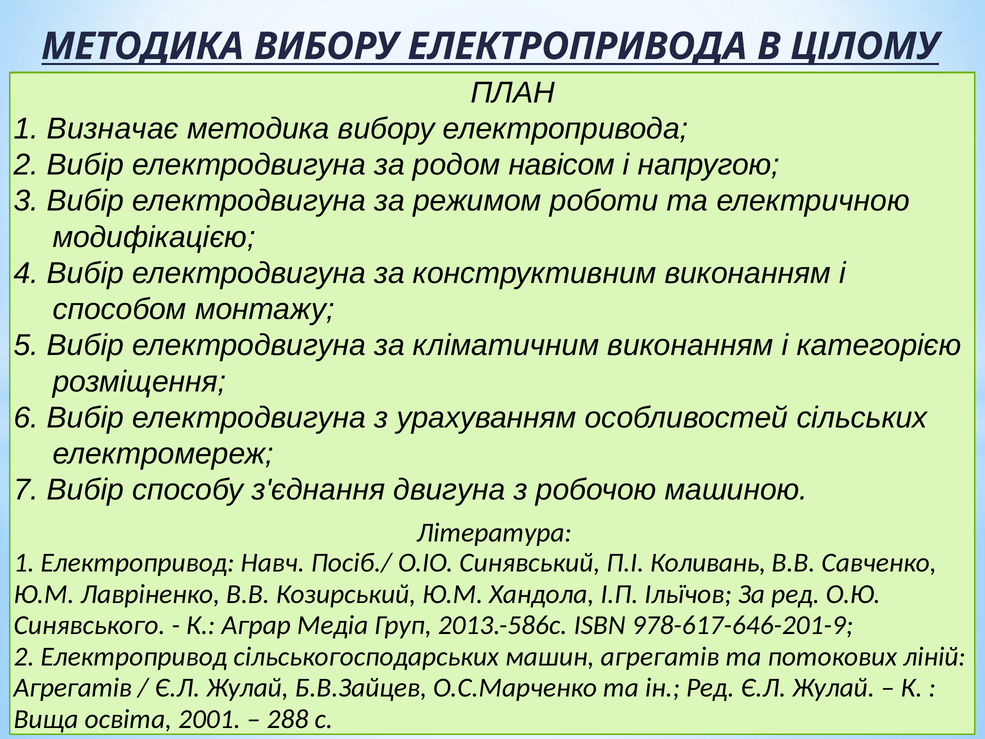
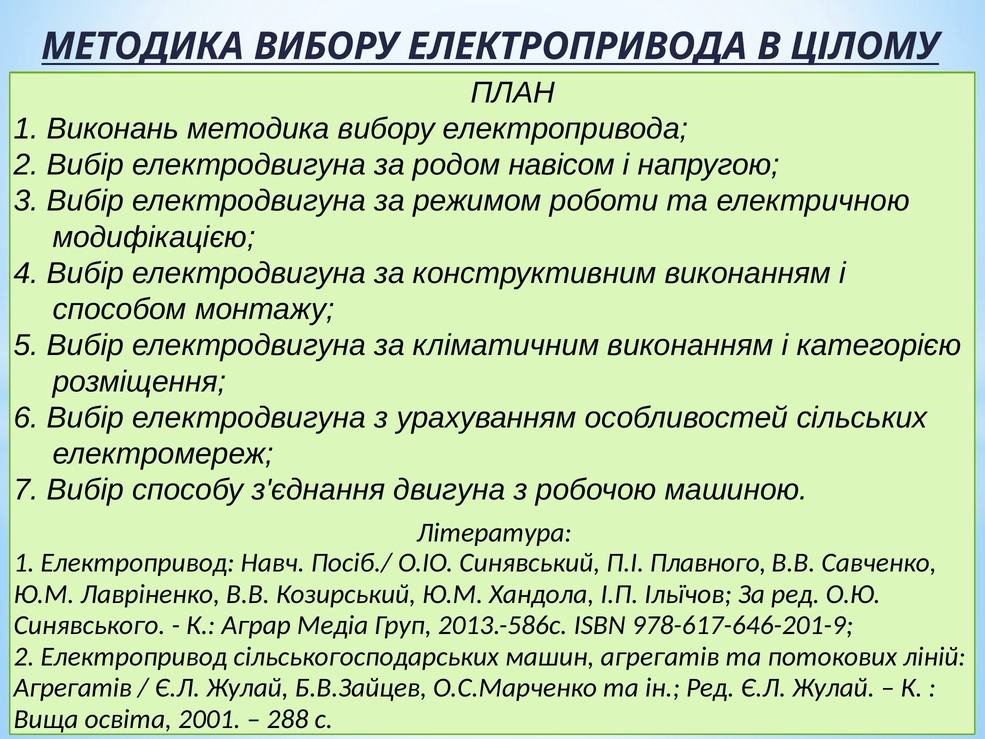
Визначає: Визначає -> Виконань
Коливань: Коливань -> Плавного
